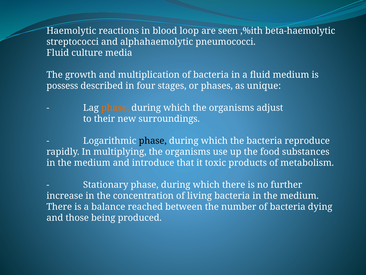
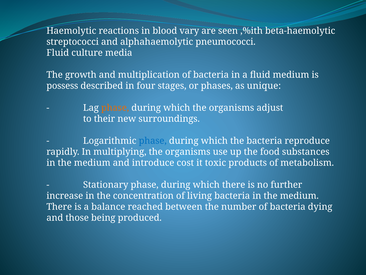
loop: loop -> vary
phase at (153, 141) colour: black -> blue
that: that -> cost
